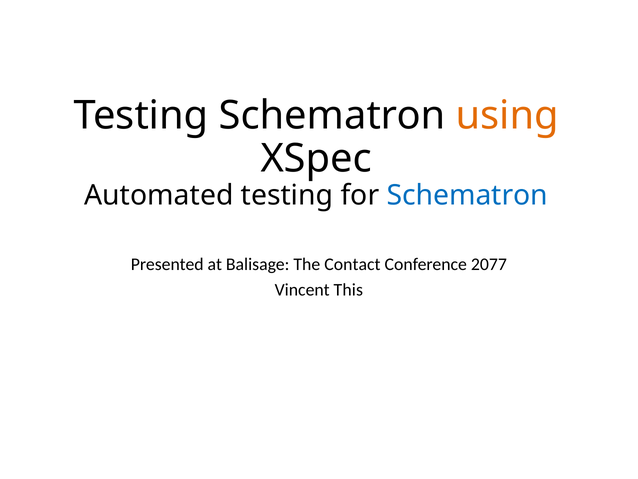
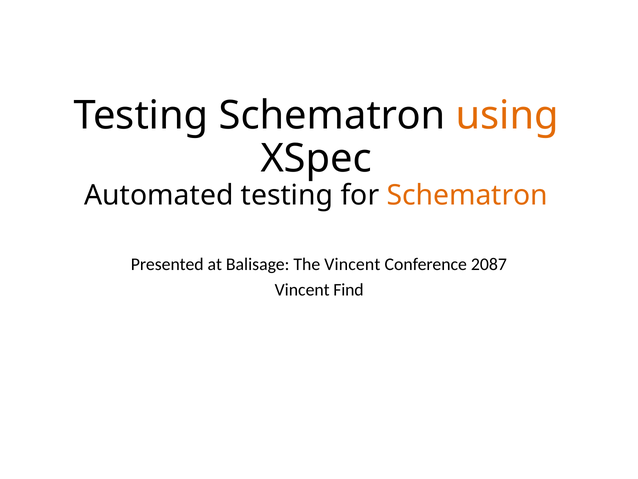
Schematron at (467, 195) colour: blue -> orange
The Contact: Contact -> Vincent
2077: 2077 -> 2087
This: This -> Find
